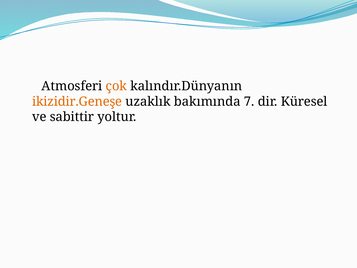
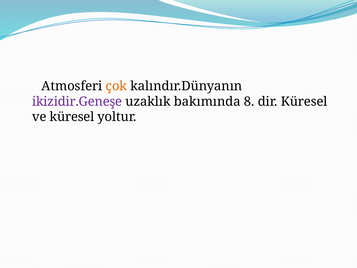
ikizidir.Geneşe colour: orange -> purple
7: 7 -> 8
ve sabittir: sabittir -> küresel
